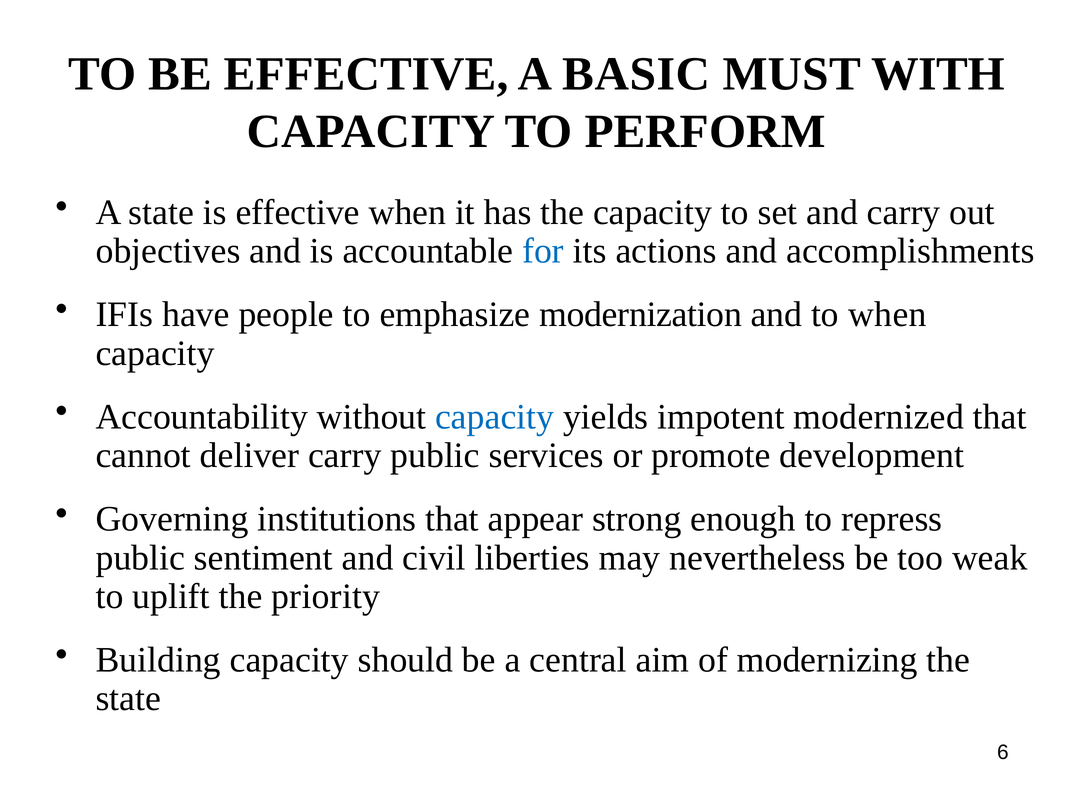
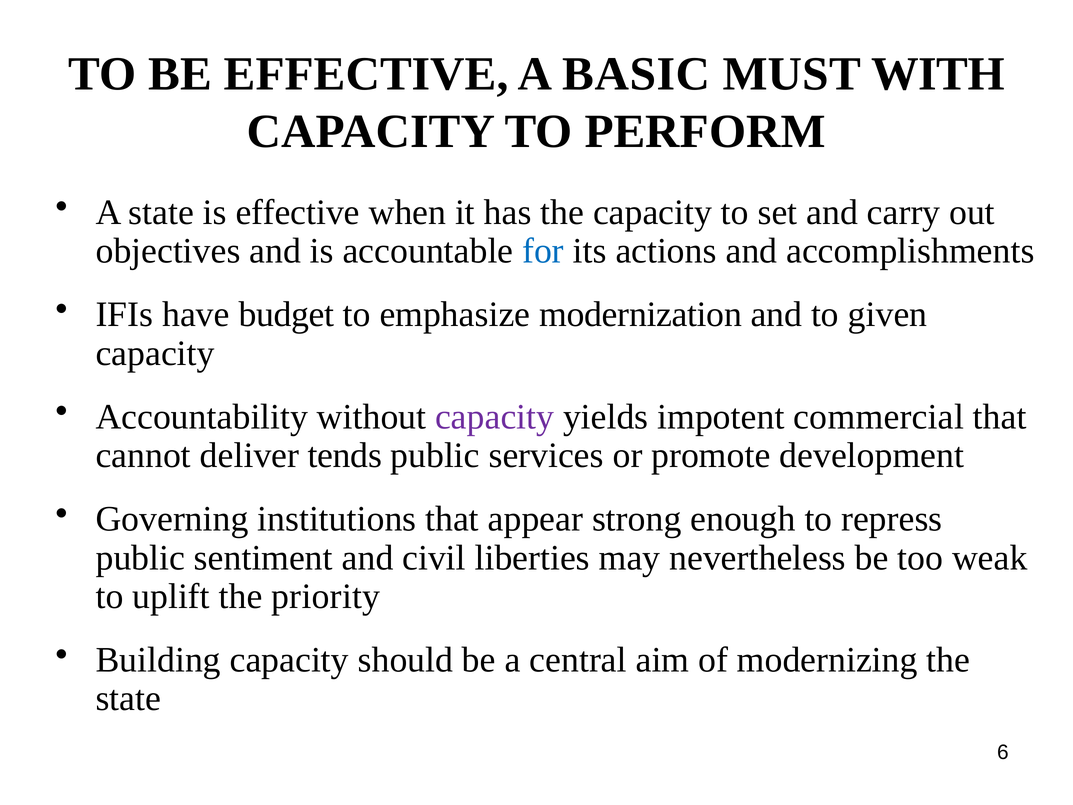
people: people -> budget
to when: when -> given
capacity at (495, 417) colour: blue -> purple
modernized: modernized -> commercial
deliver carry: carry -> tends
